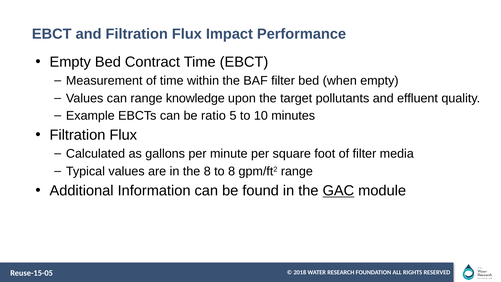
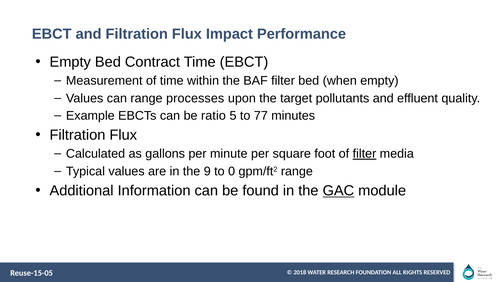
knowledge: knowledge -> processes
10: 10 -> 77
filter at (364, 154) underline: none -> present
the 8: 8 -> 9
to 8: 8 -> 0
